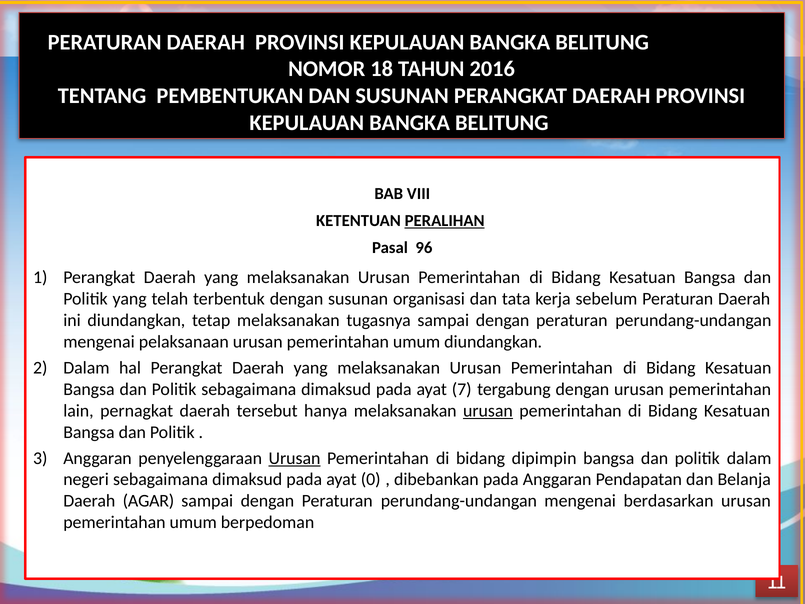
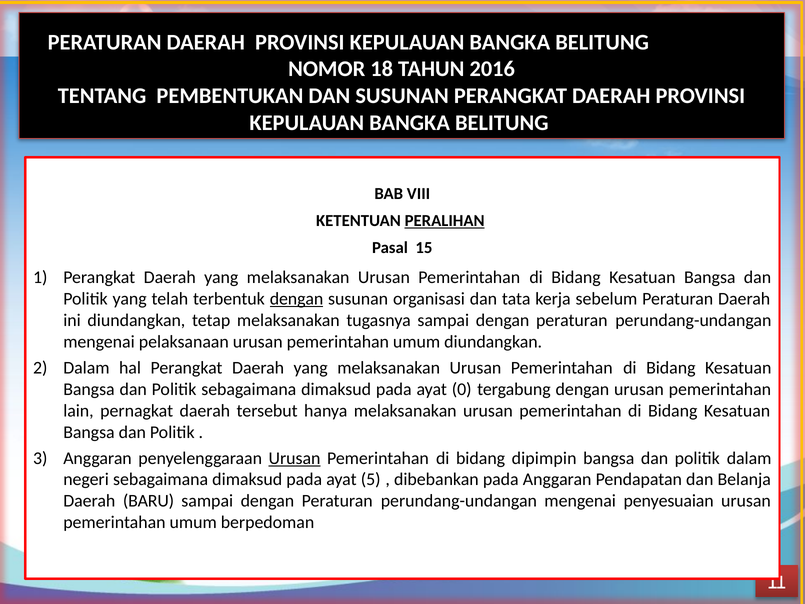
96: 96 -> 15
dengan at (297, 299) underline: none -> present
7: 7 -> 0
urusan at (488, 411) underline: present -> none
0: 0 -> 5
AGAR: AGAR -> BARU
berdasarkan: berdasarkan -> penyesuaian
